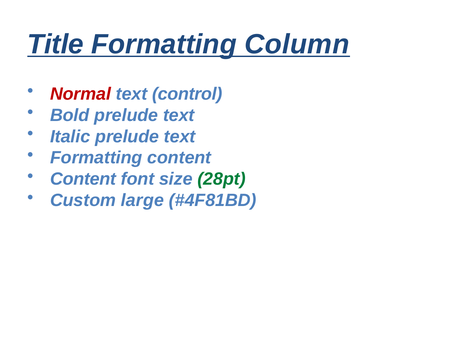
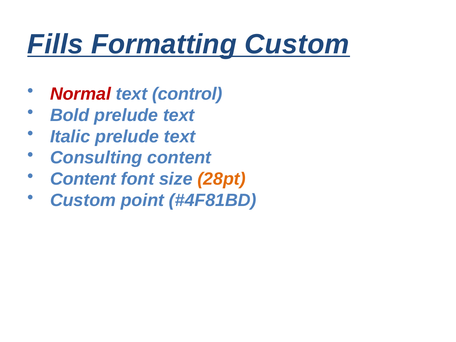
Title: Title -> Fills
Formatting Column: Column -> Custom
Formatting at (96, 158): Formatting -> Consulting
28pt colour: green -> orange
large: large -> point
